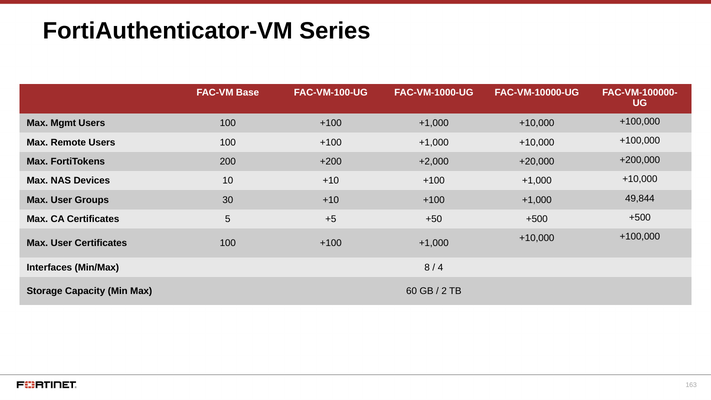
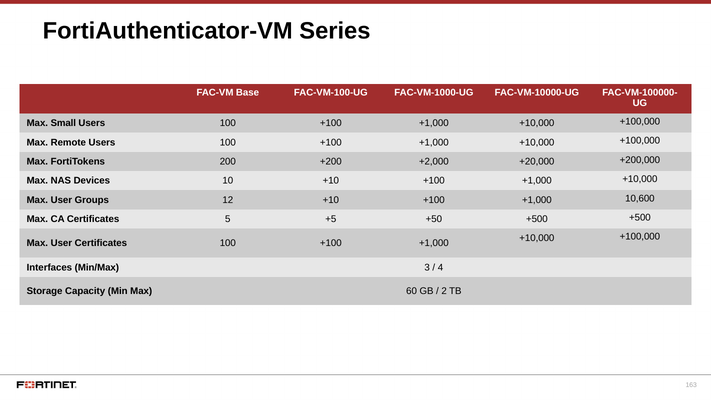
Mgmt: Mgmt -> Small
30: 30 -> 12
49,844: 49,844 -> 10,600
8: 8 -> 3
